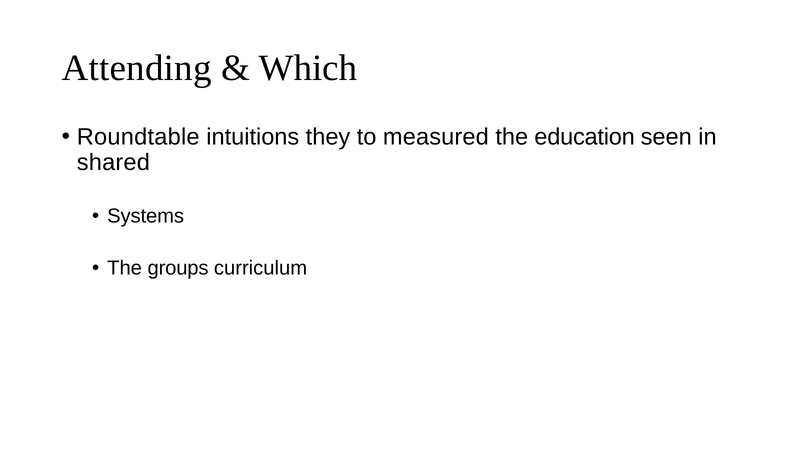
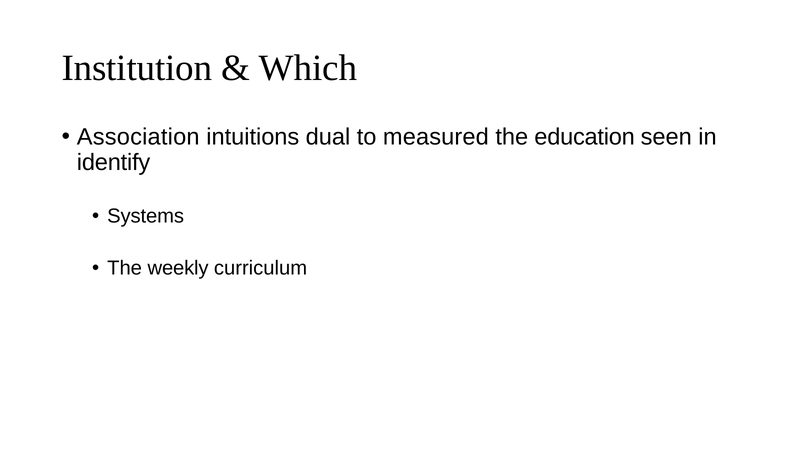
Attending: Attending -> Institution
Roundtable: Roundtable -> Association
they: they -> dual
shared: shared -> identify
groups: groups -> weekly
